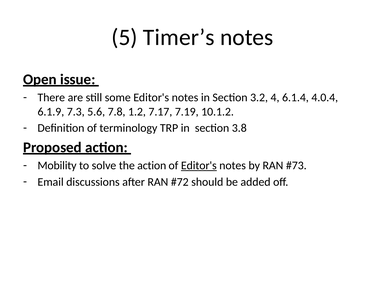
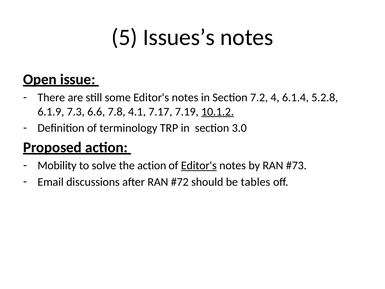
Timer’s: Timer’s -> Issues’s
3.2: 3.2 -> 7.2
4.0.4: 4.0.4 -> 5.2.8
5.6: 5.6 -> 6.6
1.2: 1.2 -> 4.1
10.1.2 underline: none -> present
3.8: 3.8 -> 3.0
added: added -> tables
